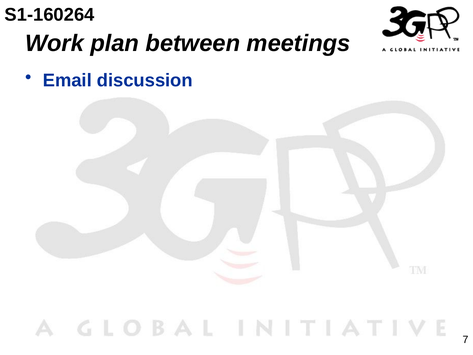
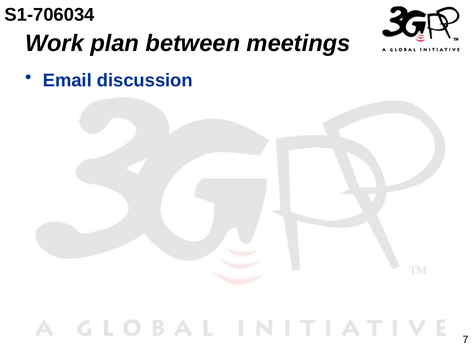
S1-160264: S1-160264 -> S1-706034
